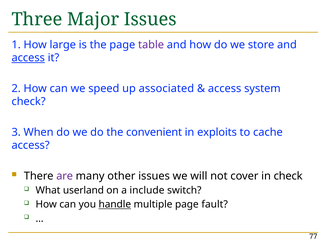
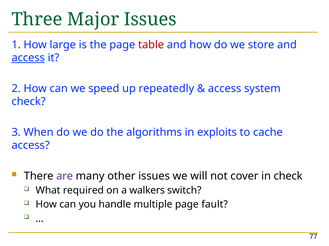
table colour: purple -> red
associated: associated -> repeatedly
convenient: convenient -> algorithms
userland: userland -> required
include: include -> walkers
handle underline: present -> none
